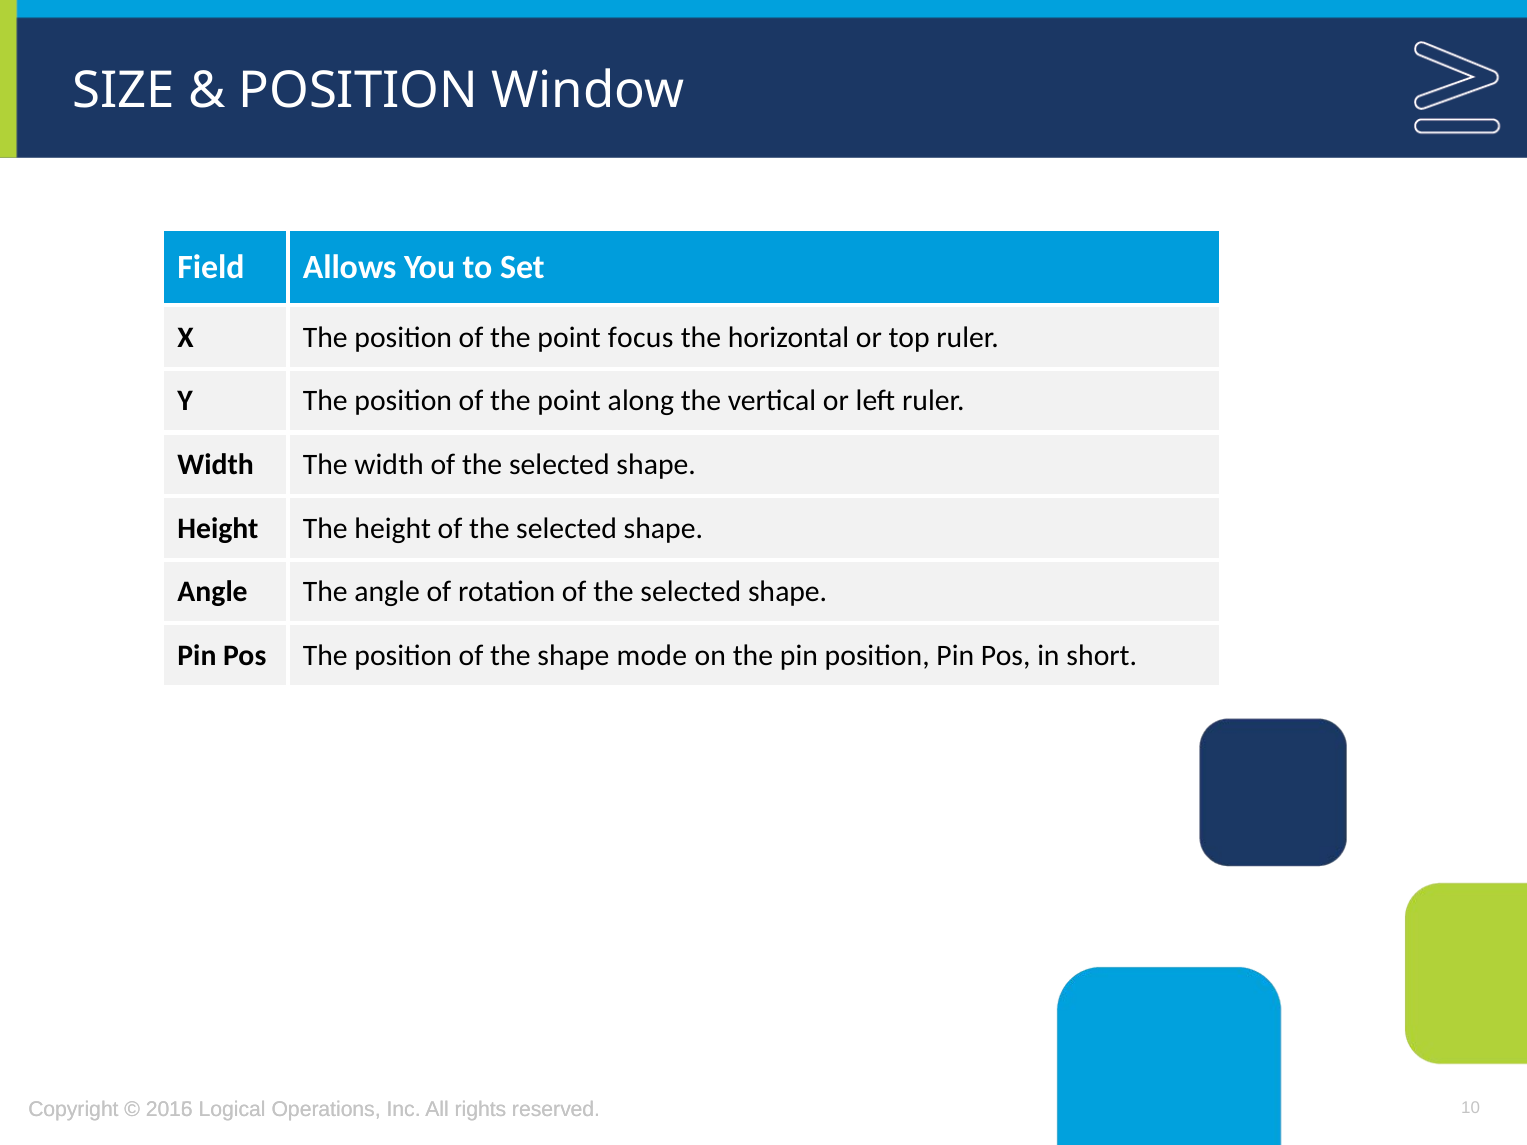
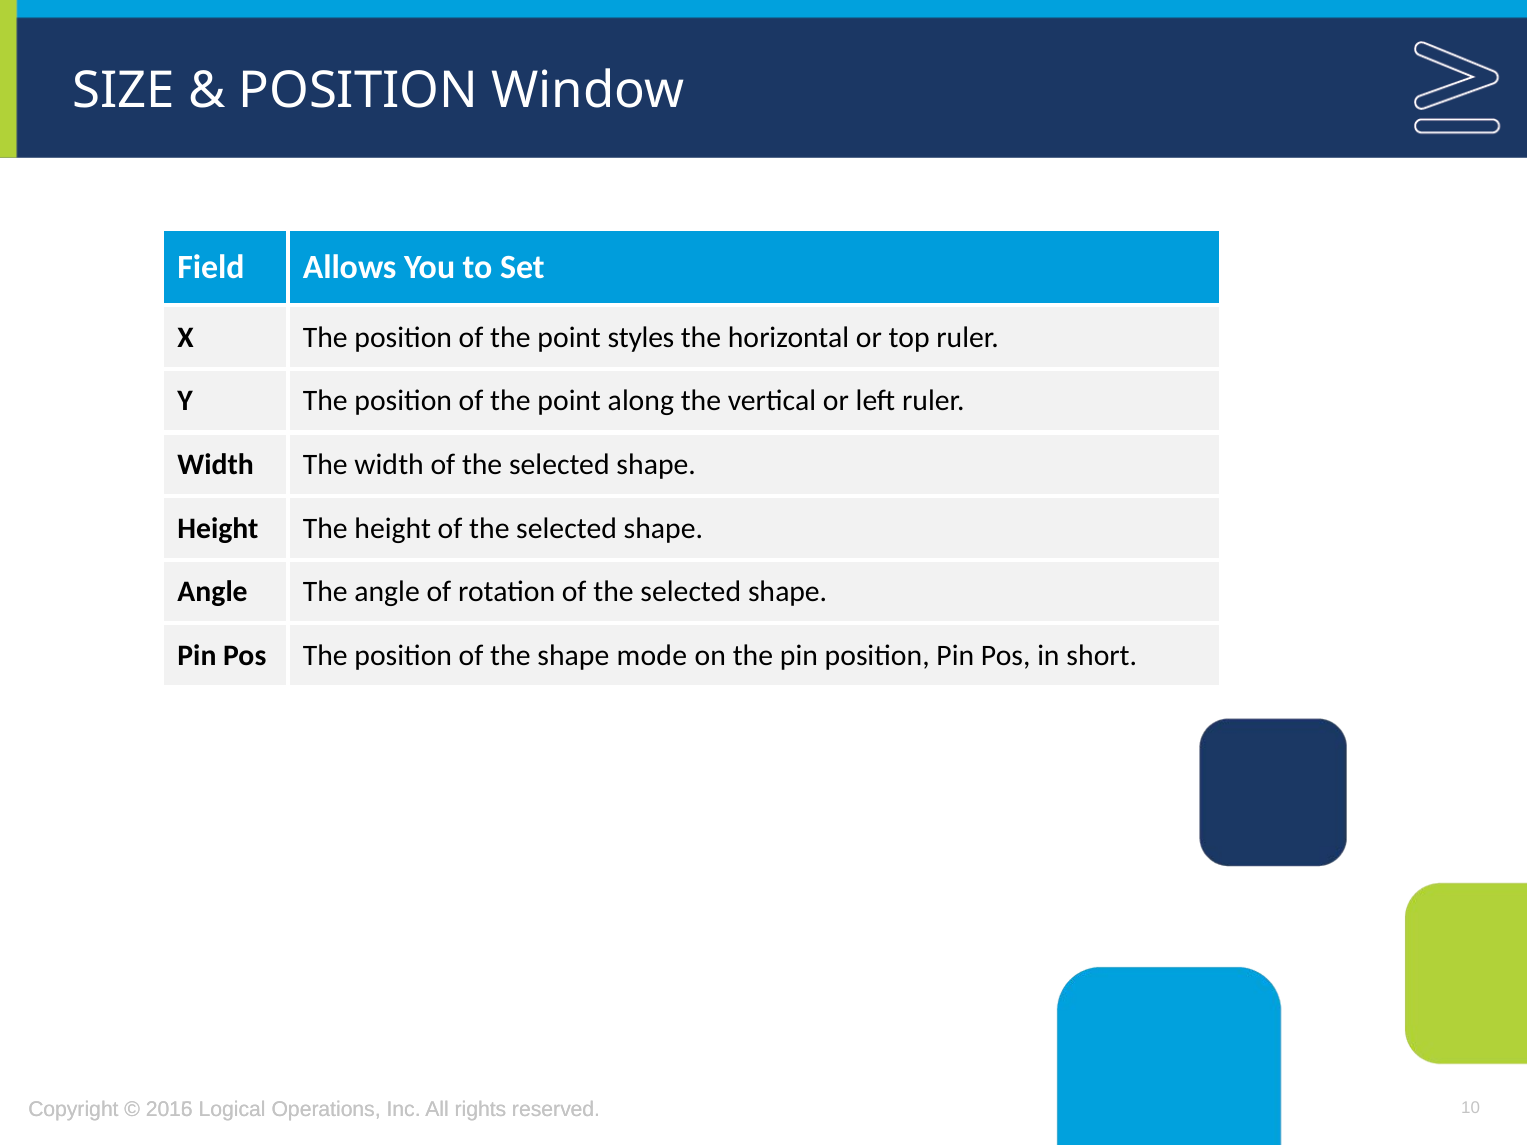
focus: focus -> styles
